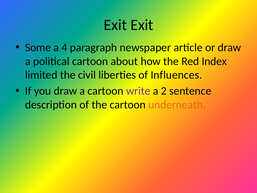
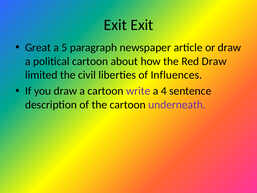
Some: Some -> Great
4: 4 -> 5
Red Index: Index -> Draw
2: 2 -> 4
underneath colour: orange -> purple
